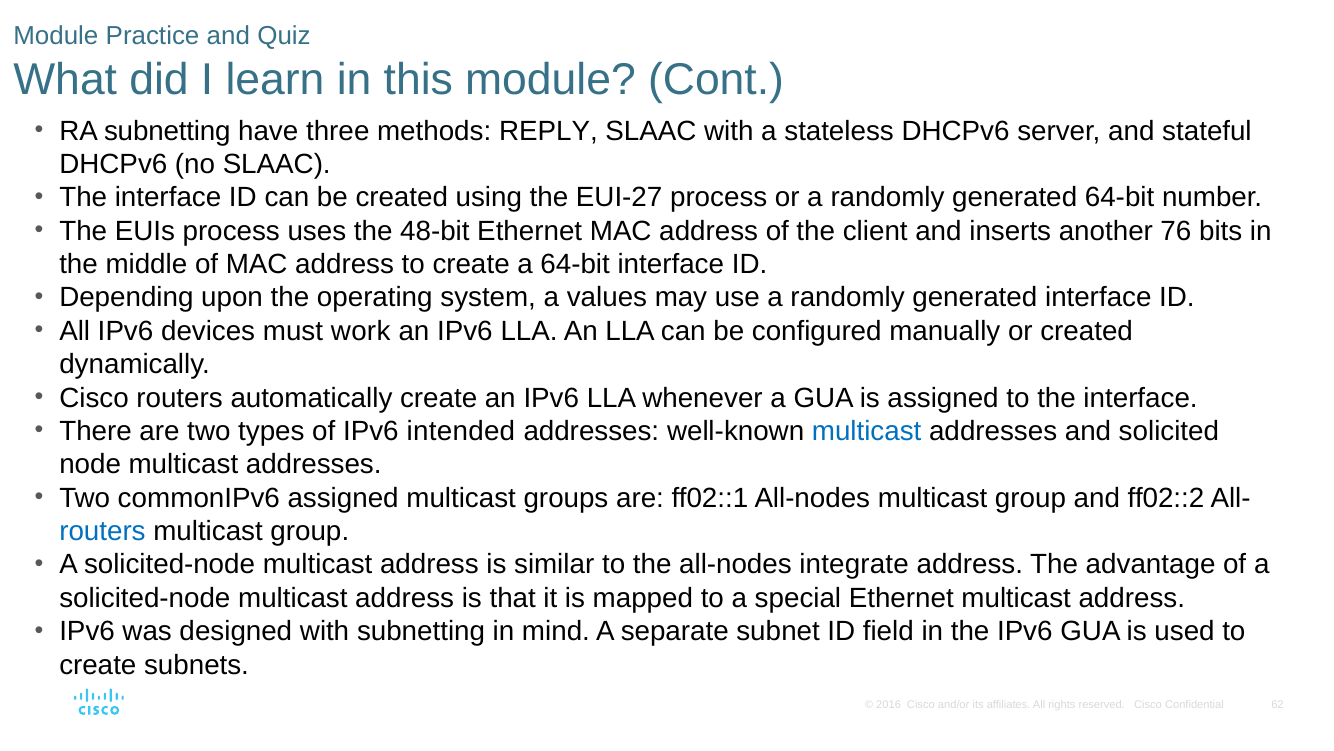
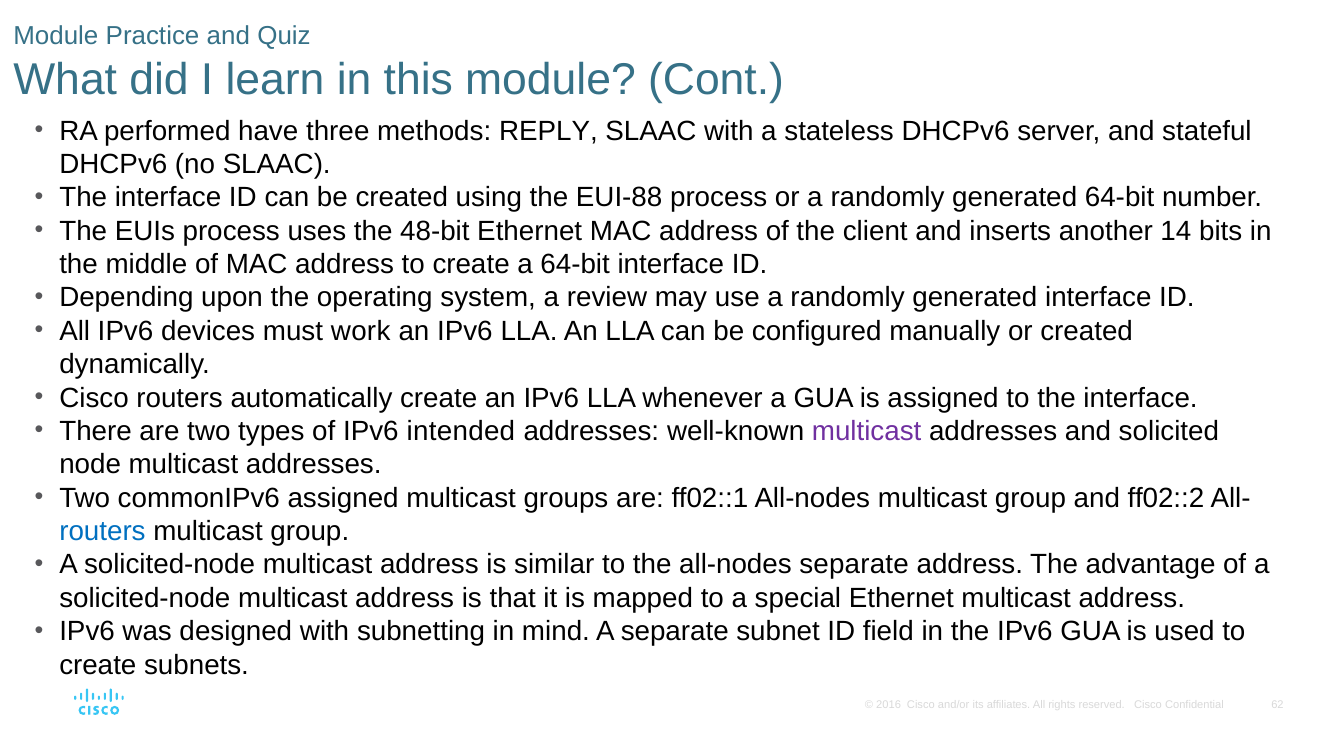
RA subnetting: subnetting -> performed
EUI-27: EUI-27 -> EUI-88
76: 76 -> 14
values: values -> review
multicast at (867, 431) colour: blue -> purple
all-nodes integrate: integrate -> separate
